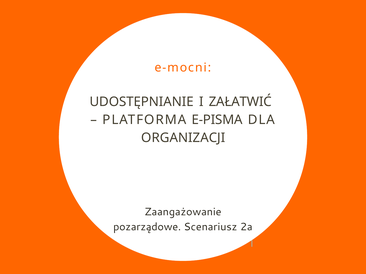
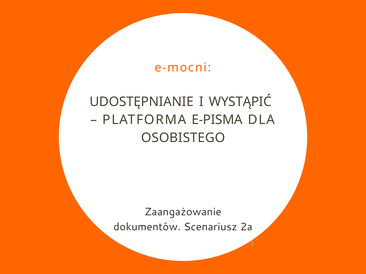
ZAŁATWIĆ: ZAŁATWIĆ -> WYSTĄPIĆ
ORGANIZACJI: ORGANIZACJI -> OSOBISTEGO
pozarządowe: pozarządowe -> dokumentów
